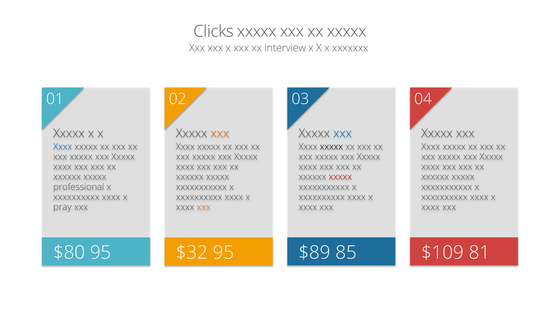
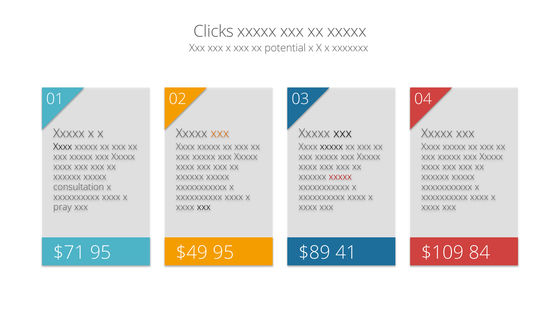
interview: interview -> potential
xxx at (343, 133) colour: blue -> black
Xxxx at (63, 147) colour: blue -> black
professional: professional -> consultation
xxx at (204, 207) colour: orange -> black
$80: $80 -> $71
$32: $32 -> $49
85: 85 -> 41
81: 81 -> 84
